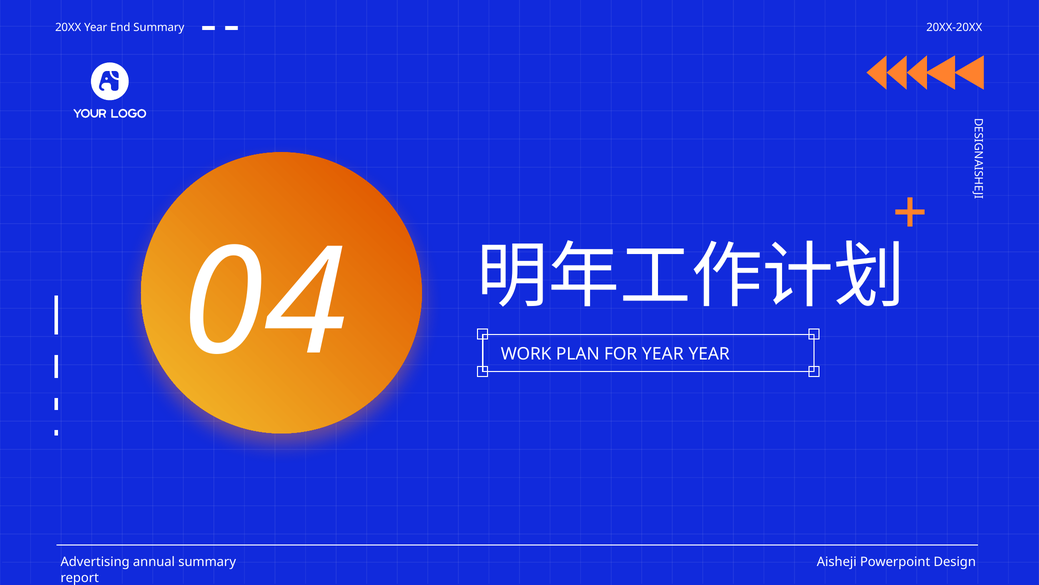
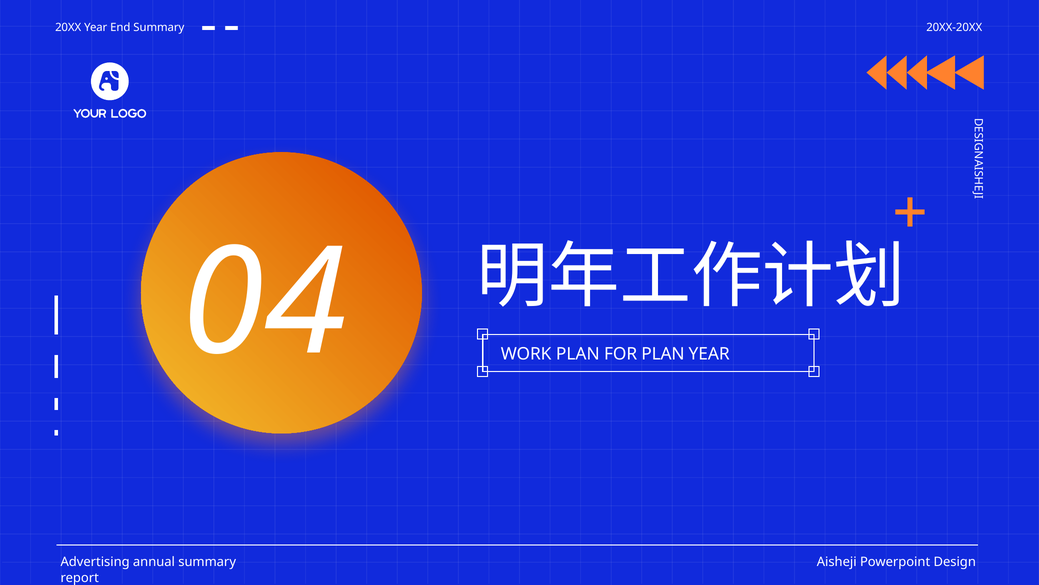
FOR YEAR: YEAR -> PLAN
